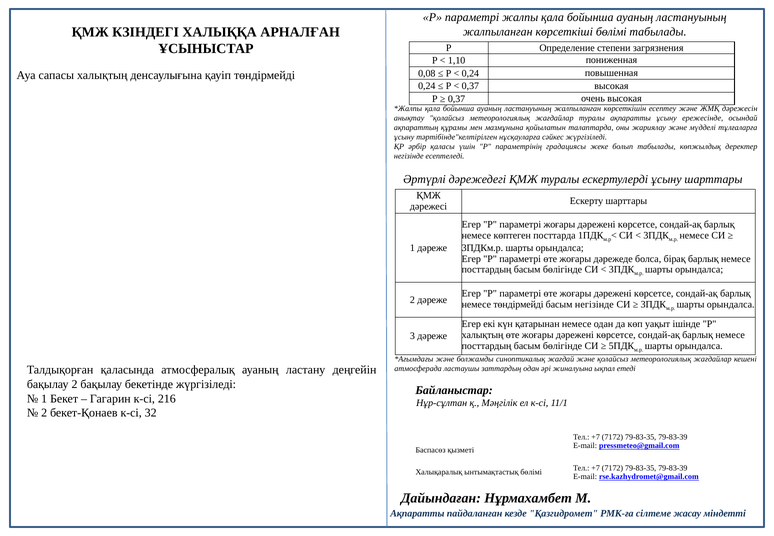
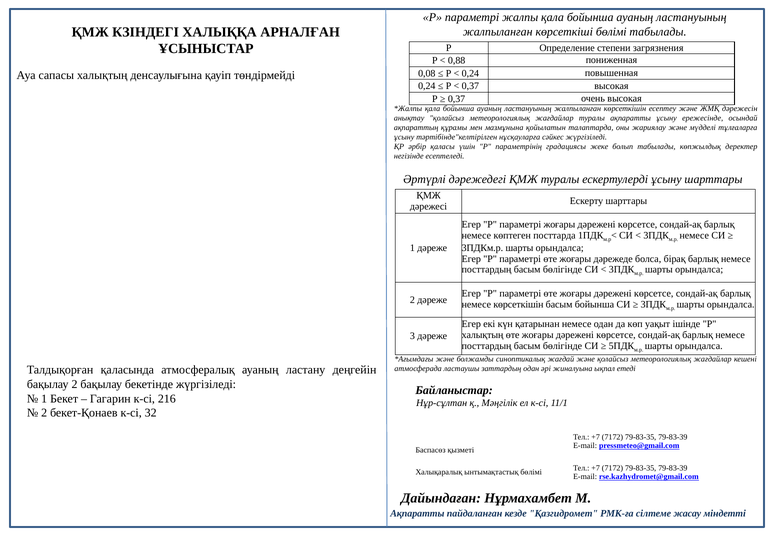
1,10: 1,10 -> 0,88
немесе төндірмейді: төндірмейді -> көрсеткішін
басым негізінде: негізінде -> бойынша
